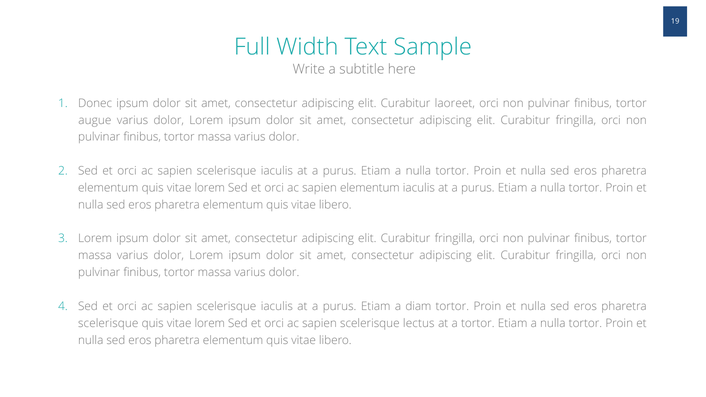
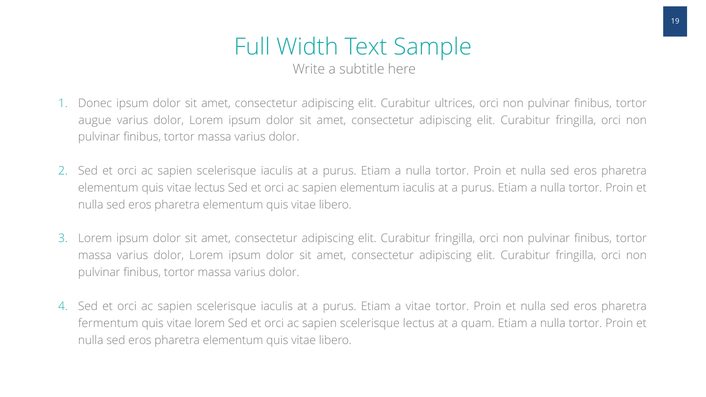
laoreet: laoreet -> ultrices
elementum quis vitae lorem: lorem -> lectus
a diam: diam -> vitae
scelerisque at (108, 323): scelerisque -> fermentum
a tortor: tortor -> quam
